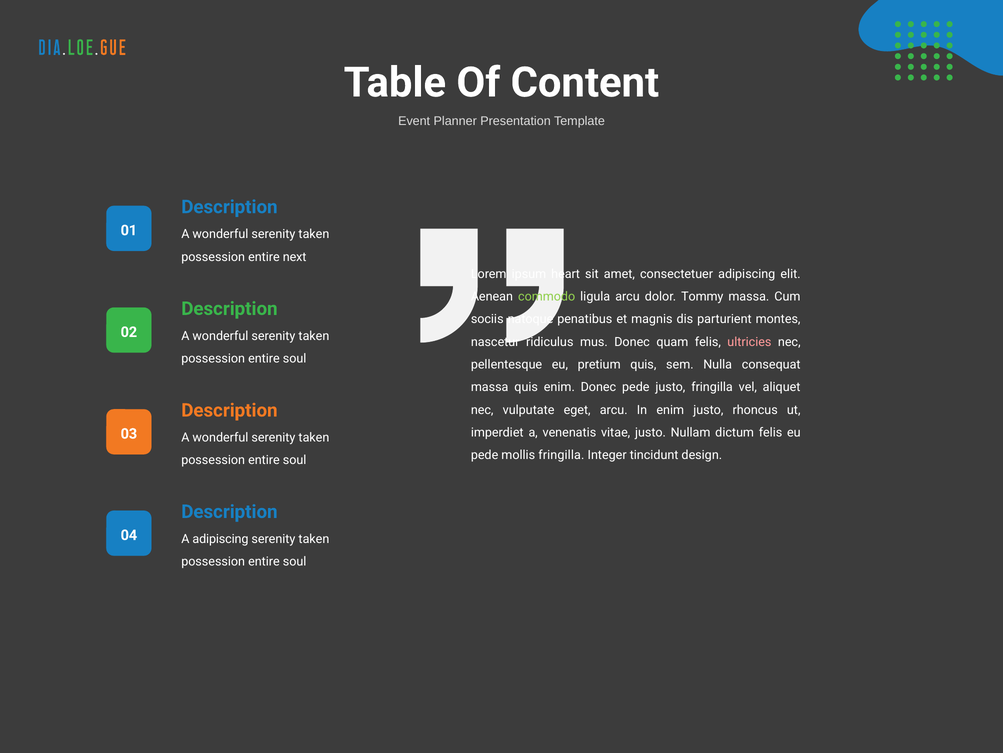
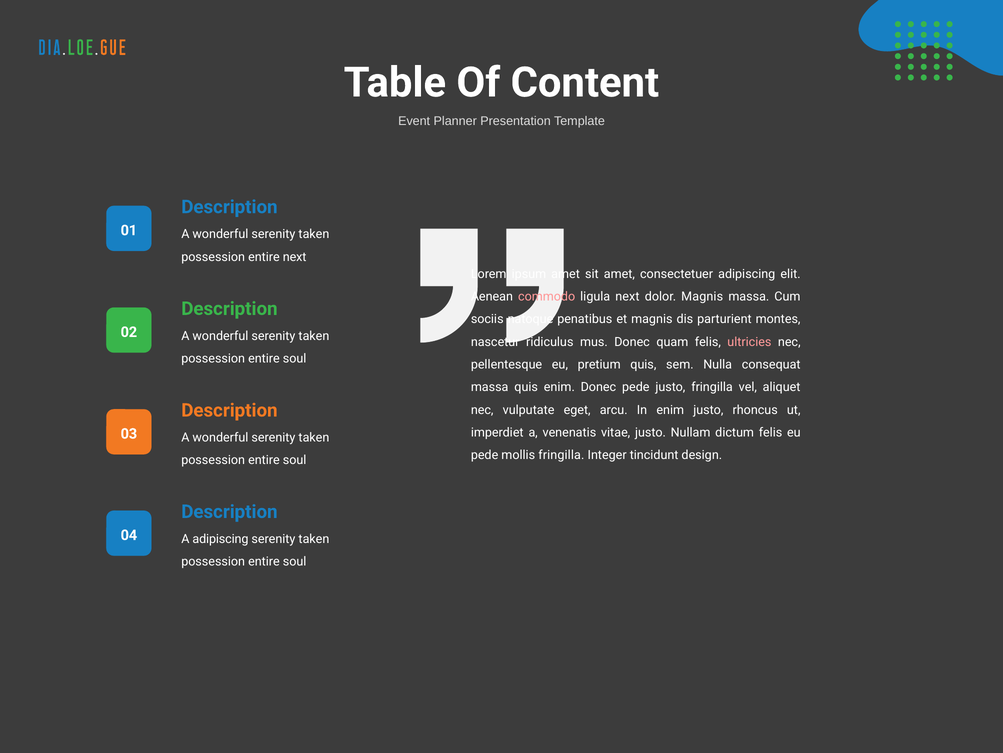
ipsum heart: heart -> amet
commodo colour: light green -> pink
ligula arcu: arcu -> next
dolor Tommy: Tommy -> Magnis
